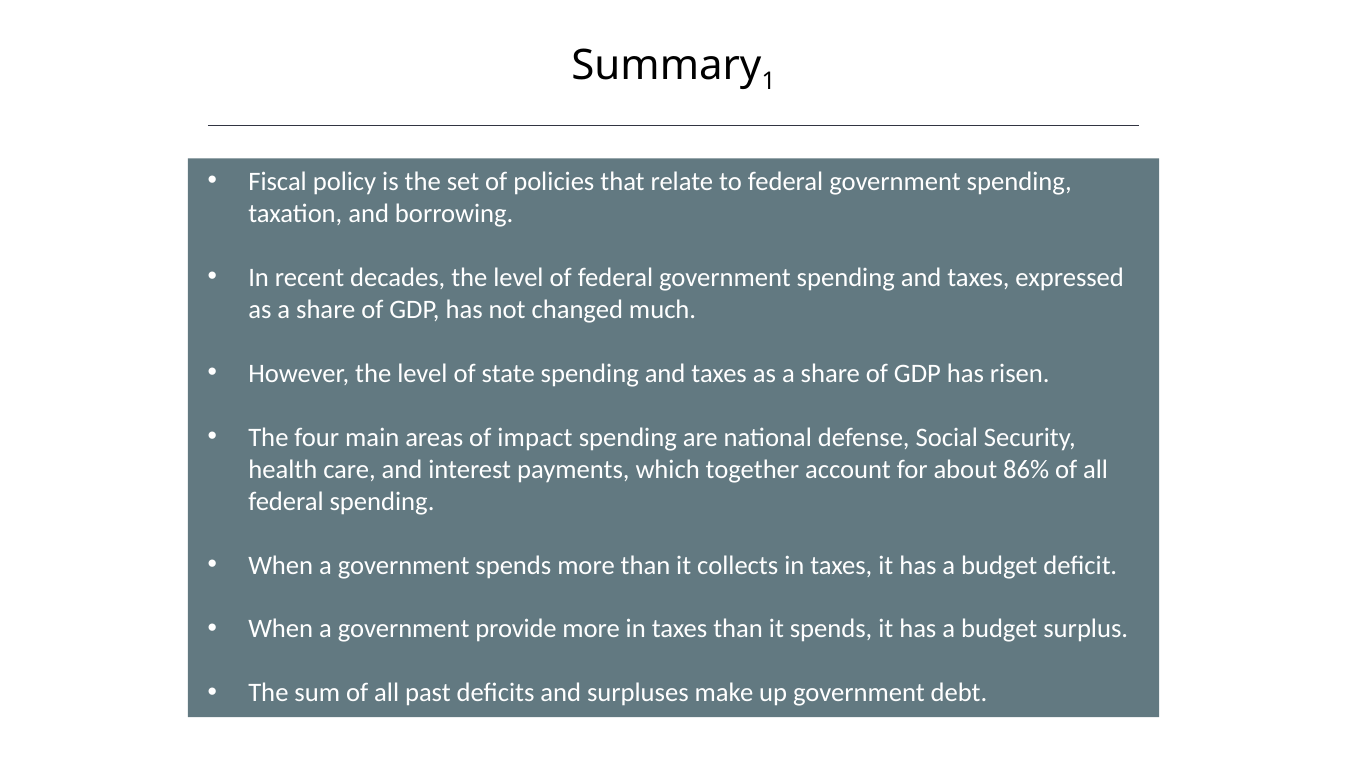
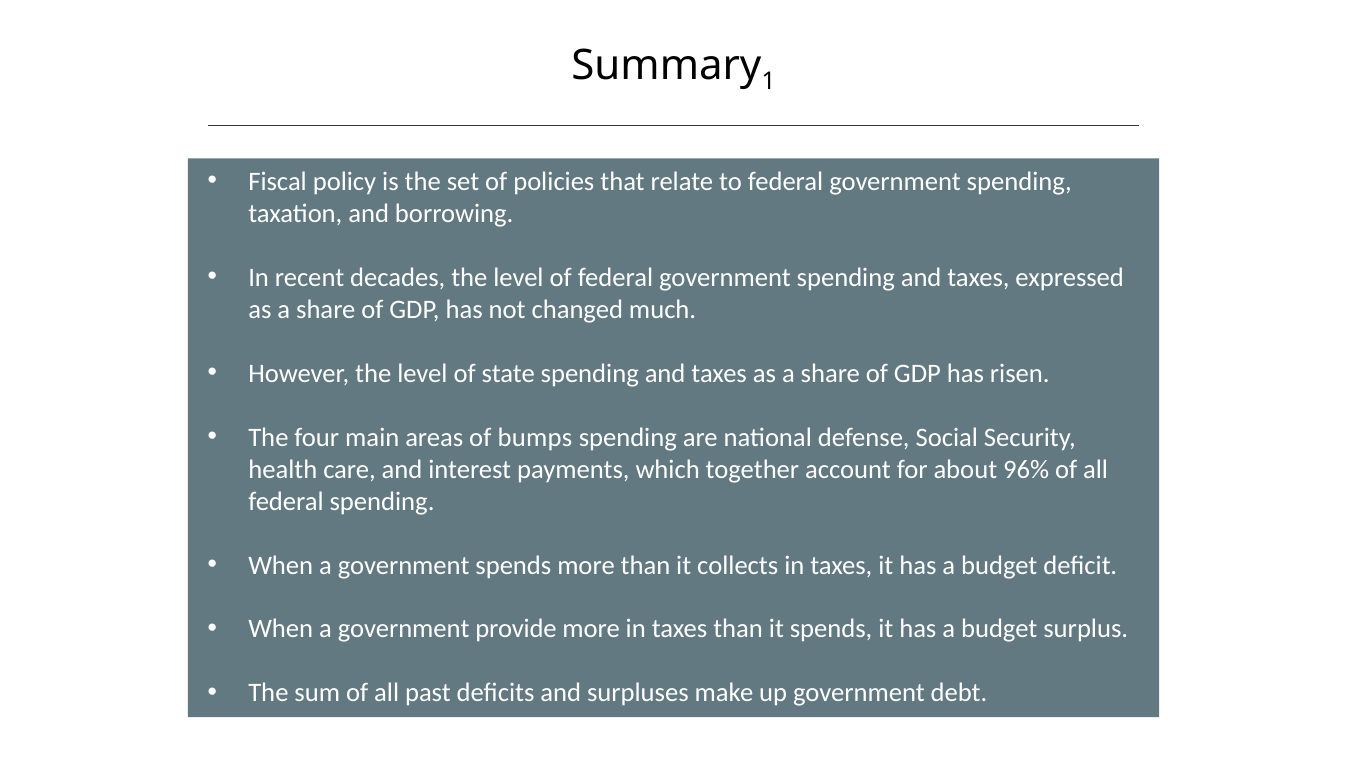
impact: impact -> bumps
86%: 86% -> 96%
